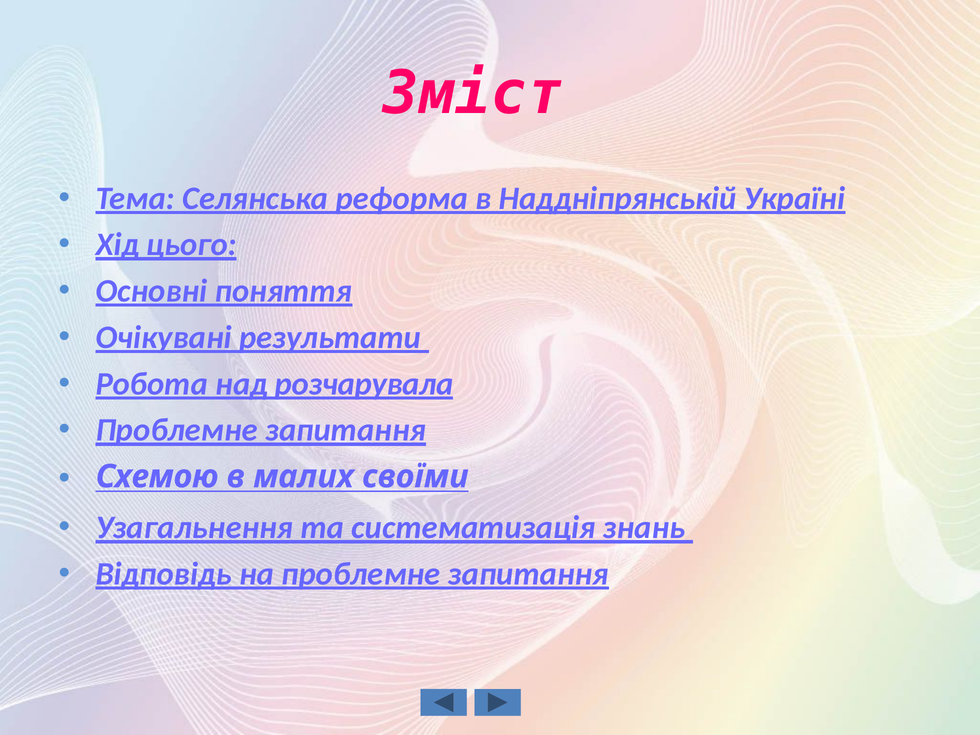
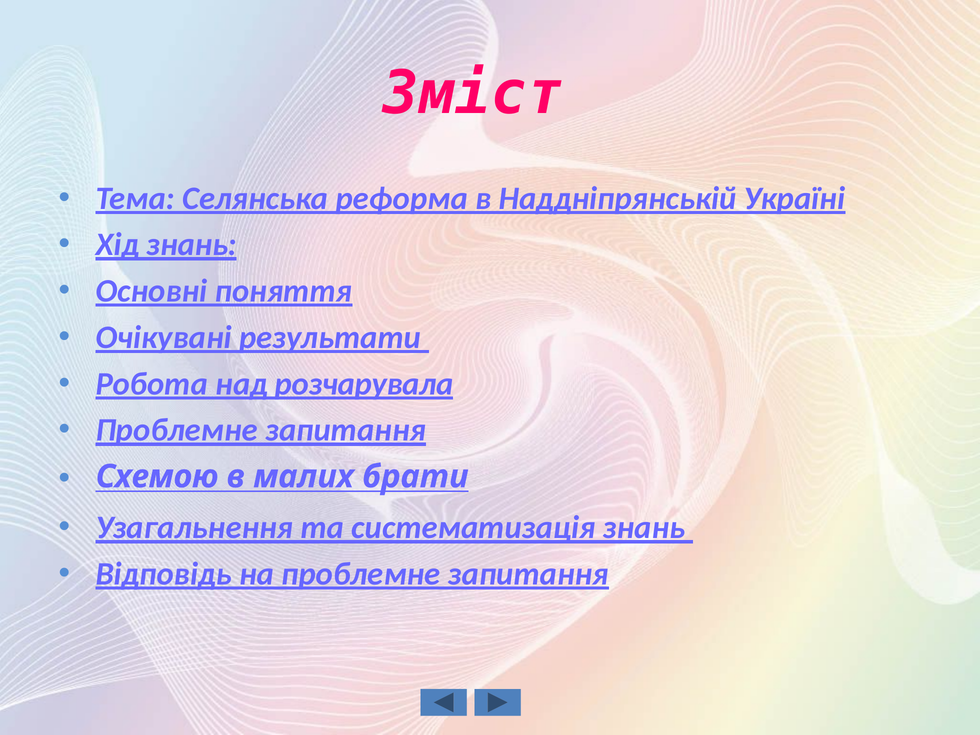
Хід цього: цього -> знань
своїми: своїми -> брати
